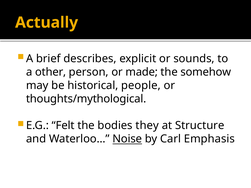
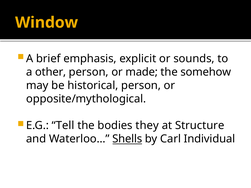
Actually: Actually -> Window
describes: describes -> emphasis
historical people: people -> person
thoughts/mythological: thoughts/mythological -> opposite/mythological
Felt: Felt -> Tell
Noise: Noise -> Shells
Emphasis: Emphasis -> Individual
